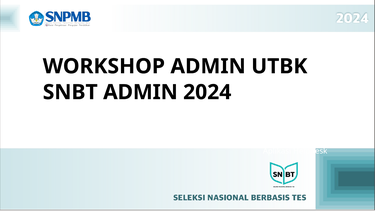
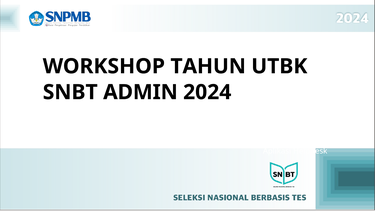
WORKSHOP ADMIN: ADMIN -> TAHUN
